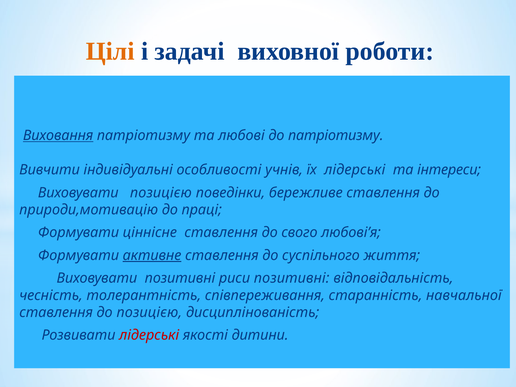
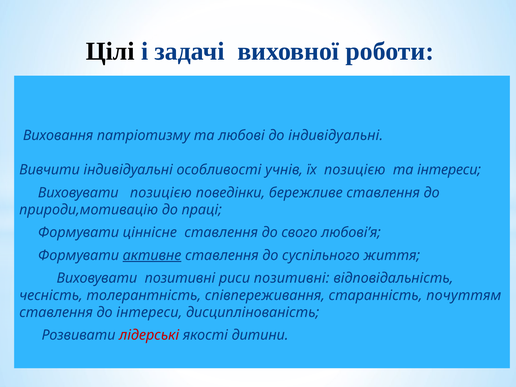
Цілі colour: orange -> black
Виховання underline: present -> none
до патріотизму: патріотизму -> індивідуальні
їх лідерські: лідерські -> позицією
навчальної: навчальної -> почуттям
до позицією: позицією -> інтереси
